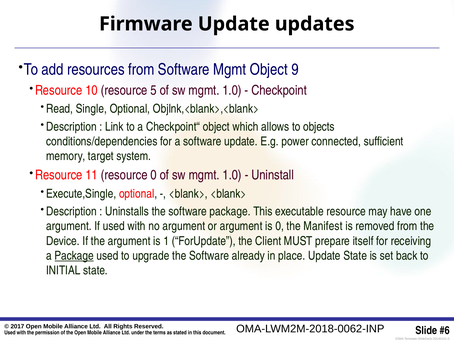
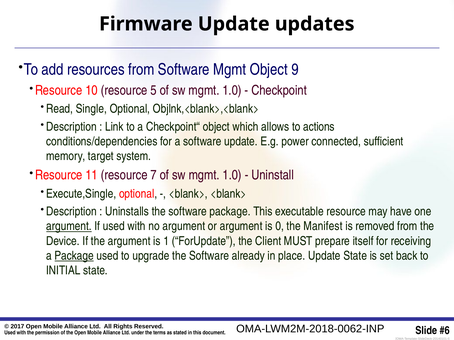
objects: objects -> actions
resource 0: 0 -> 7
argument at (69, 227) underline: none -> present
